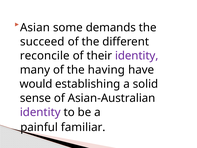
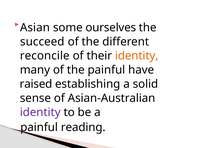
demands: demands -> ourselves
identity at (137, 56) colour: purple -> orange
the having: having -> painful
would: would -> raised
familiar: familiar -> reading
